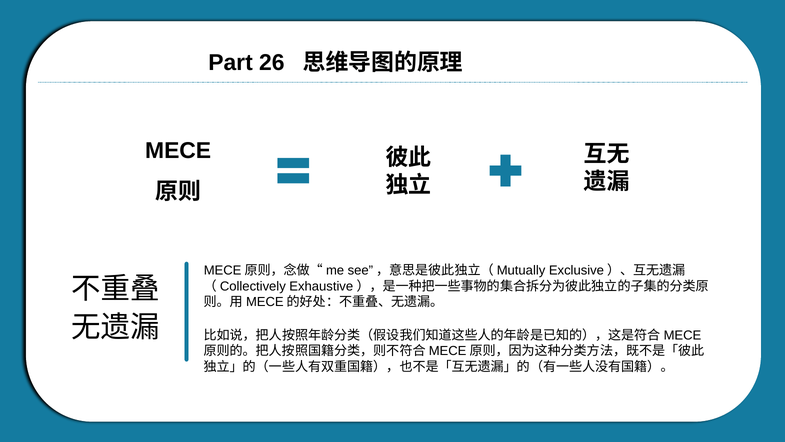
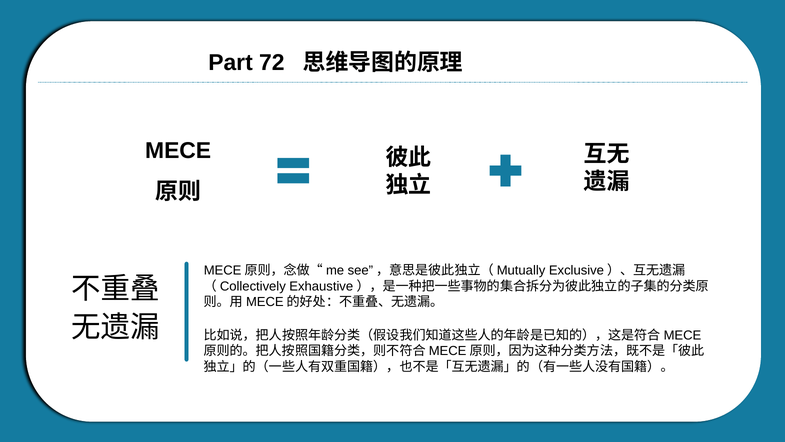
26: 26 -> 72
